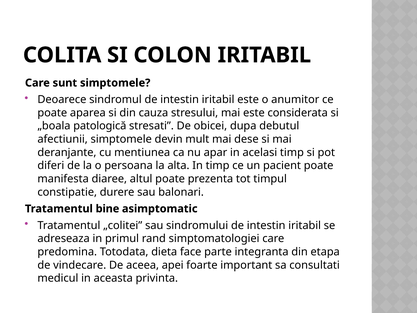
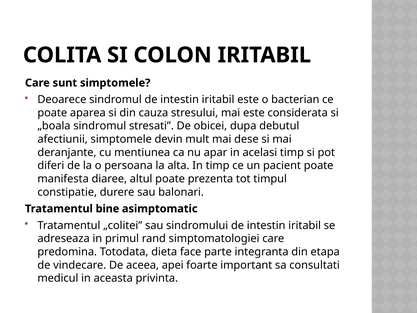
anumitor: anumitor -> bacterian
„boala patologică: patologică -> sindromul
